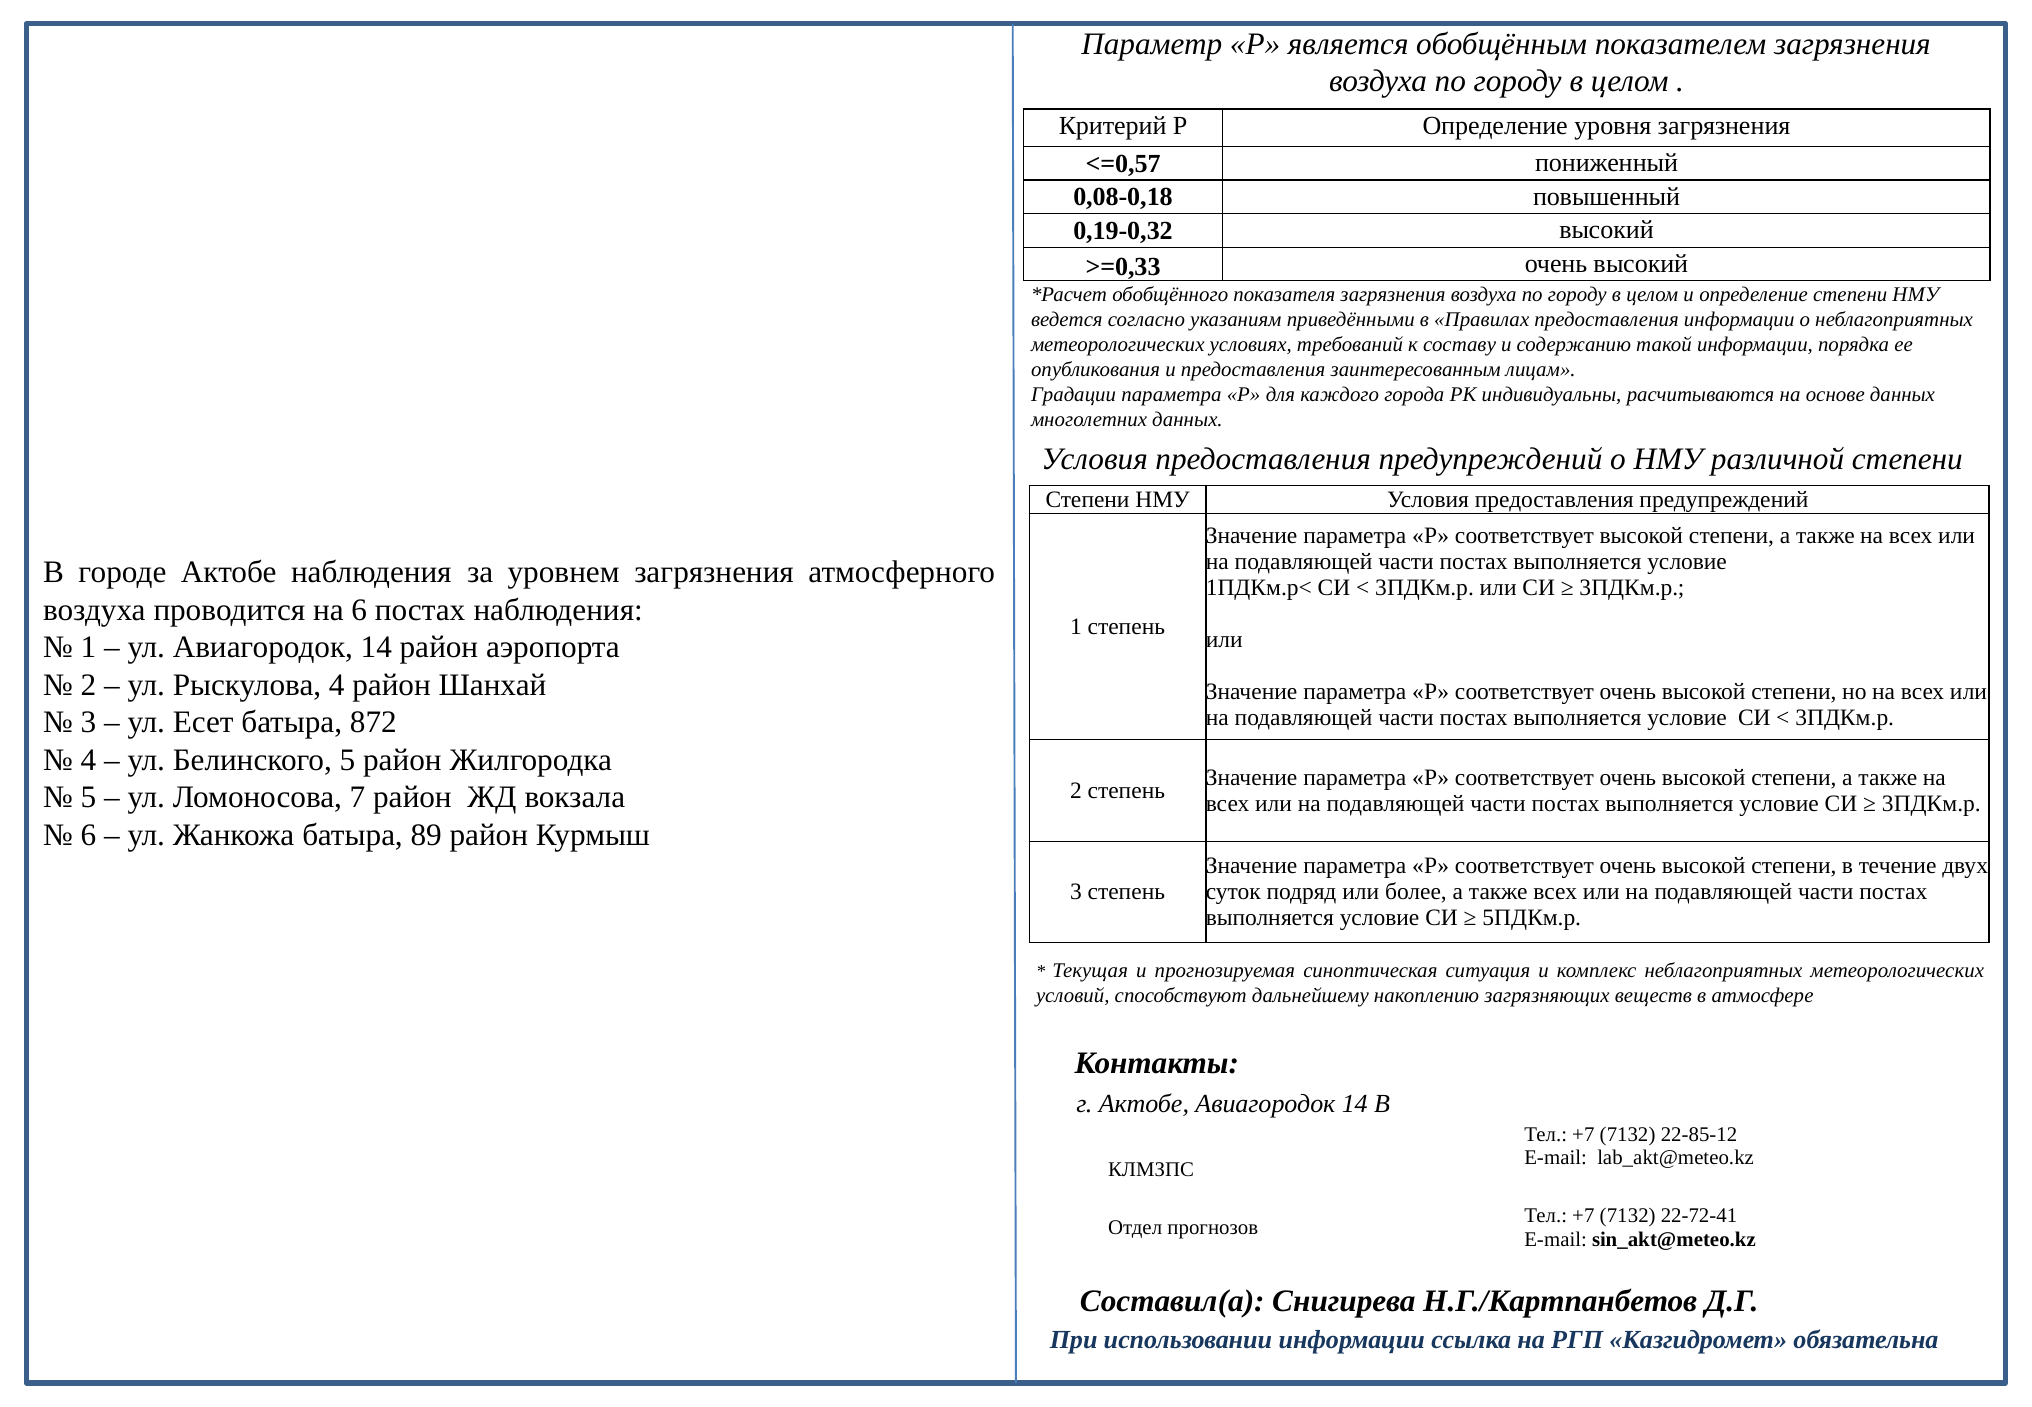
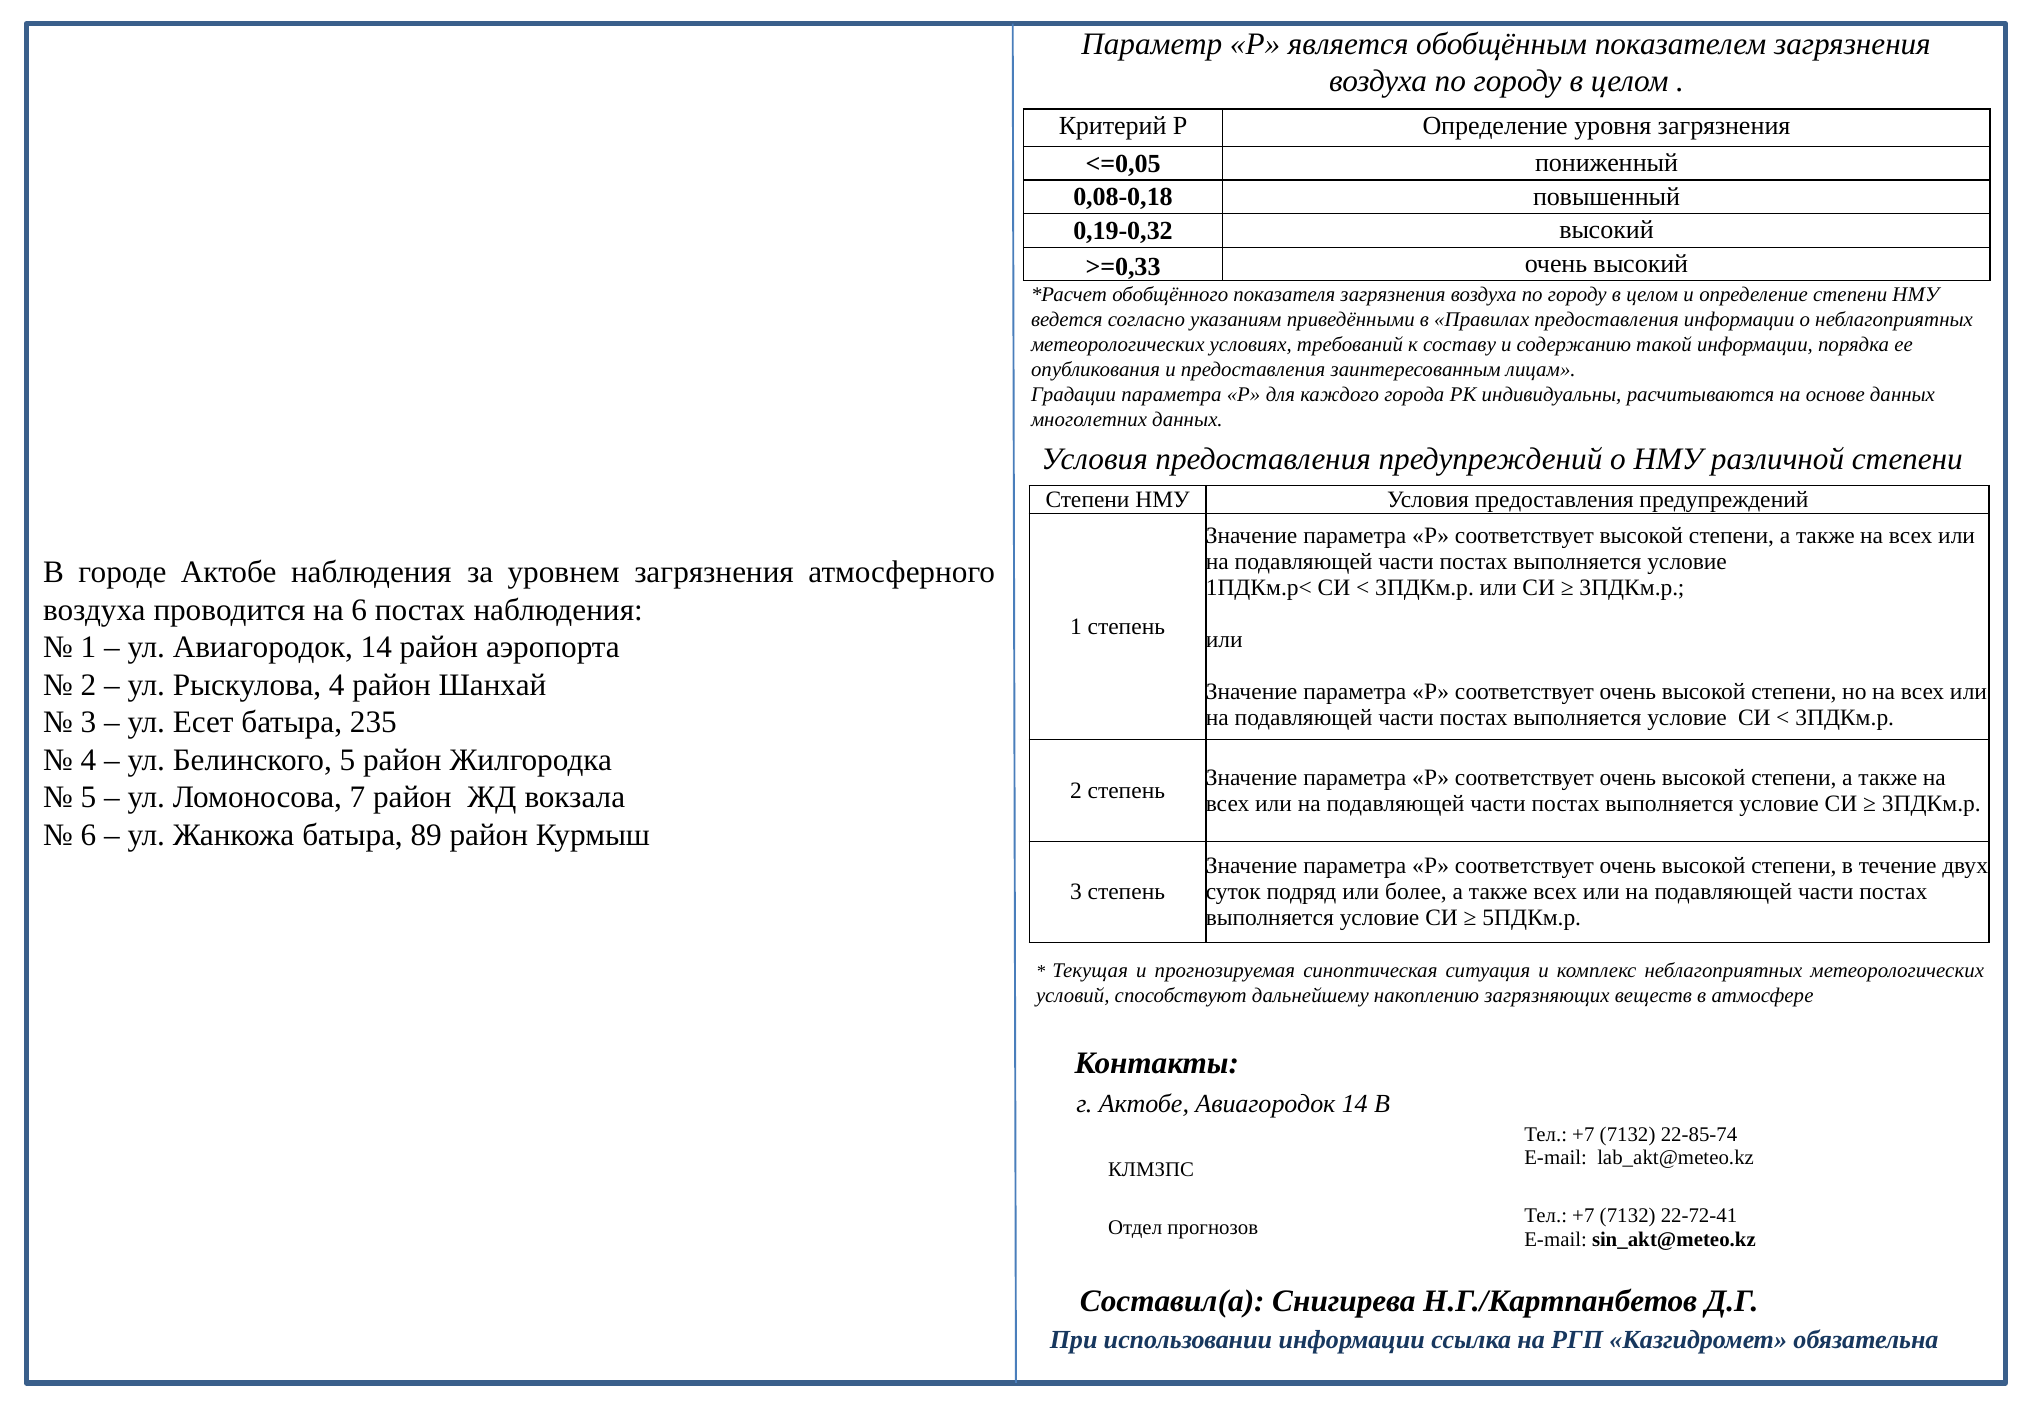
<=0,57: <=0,57 -> <=0,05
872: 872 -> 235
22-85-12: 22-85-12 -> 22-85-74
